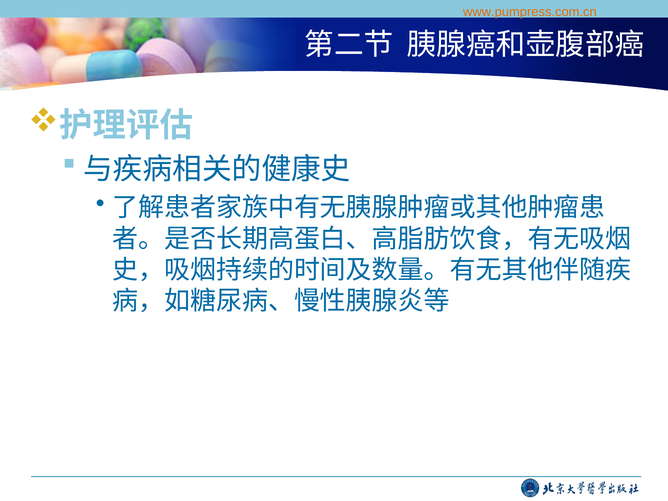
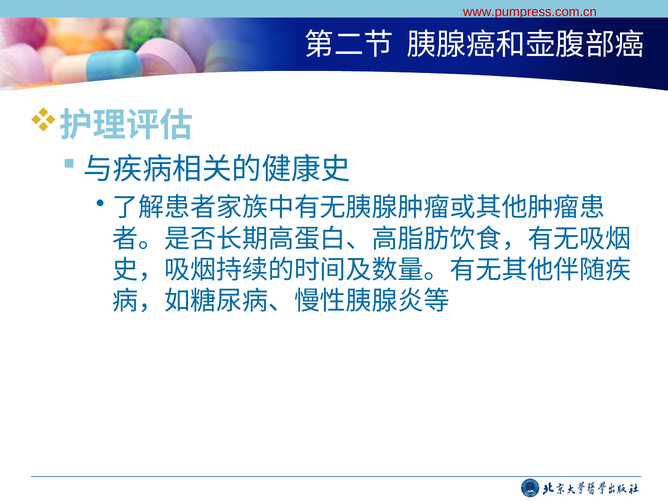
www.pumpress.com.cn colour: orange -> red
